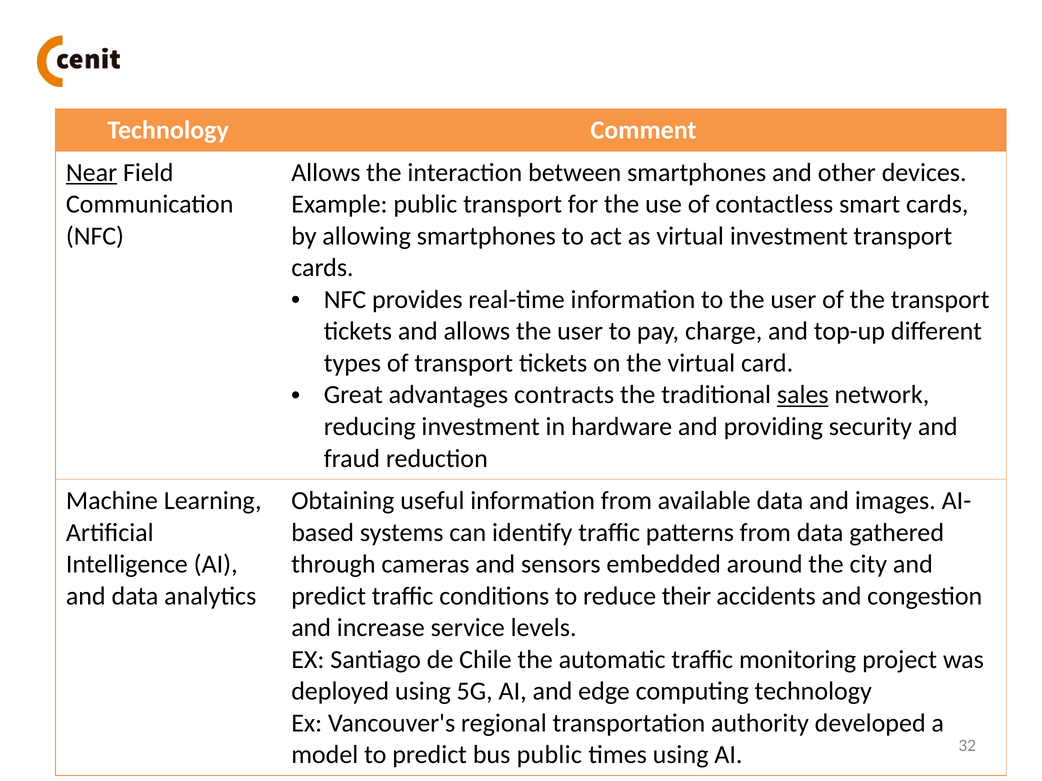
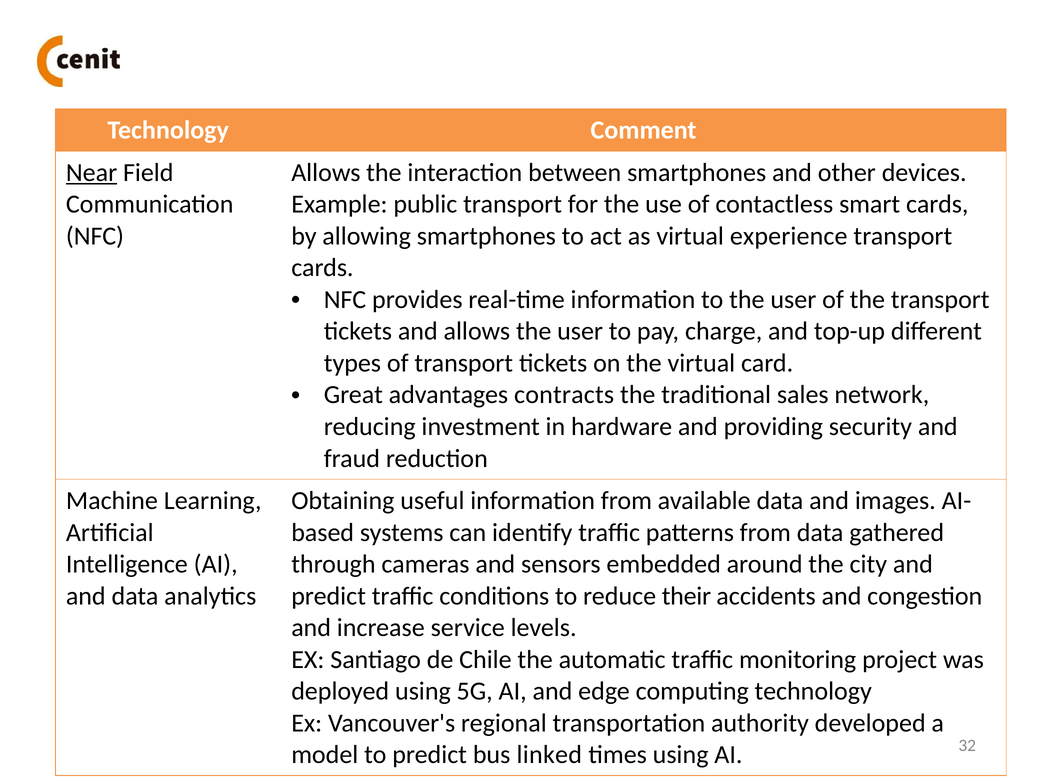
virtual investment: investment -> experience
sales underline: present -> none
bus public: public -> linked
